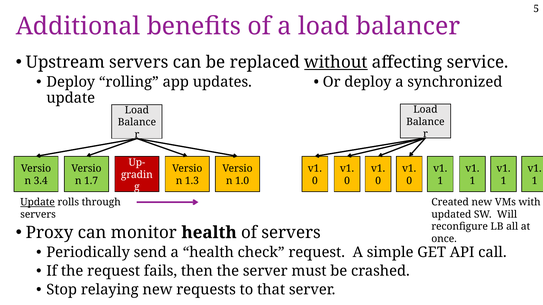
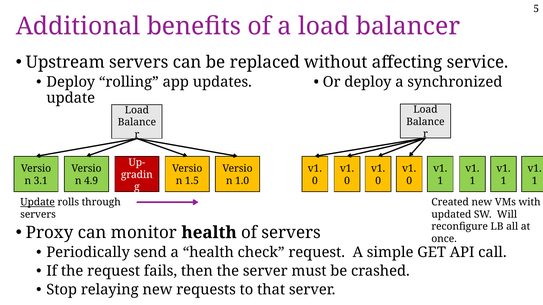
without underline: present -> none
3.4: 3.4 -> 3.1
1.7: 1.7 -> 4.9
1.3: 1.3 -> 1.5
